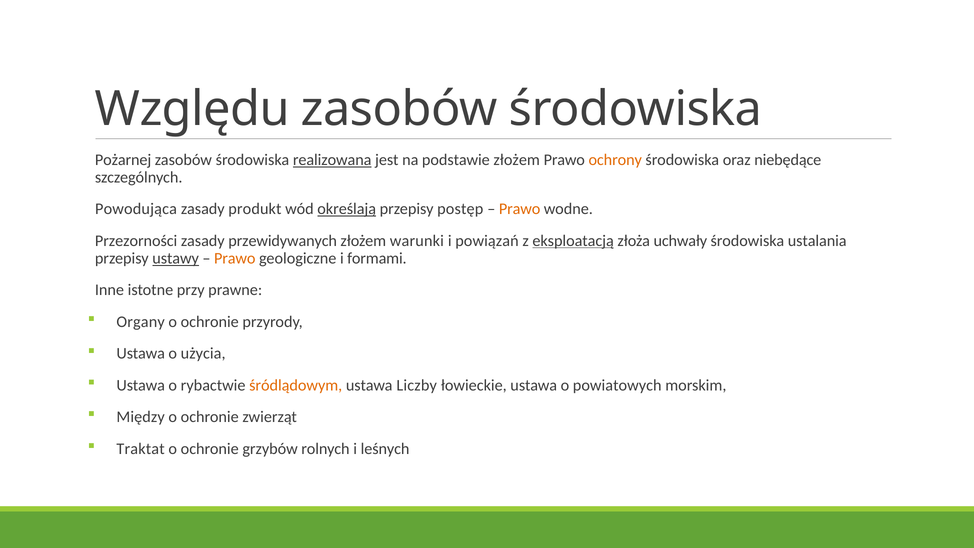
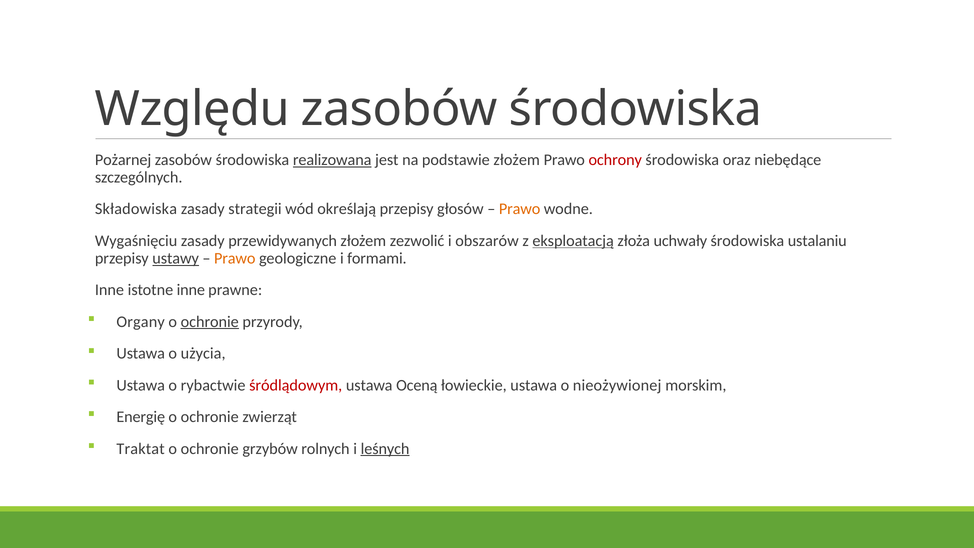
ochrony colour: orange -> red
Powodująca: Powodująca -> Składowiska
produkt: produkt -> strategii
określają underline: present -> none
postęp: postęp -> głosów
Przezorności: Przezorności -> Wygaśnięciu
warunki: warunki -> zezwolić
powiązań: powiązań -> obszarów
ustalania: ustalania -> ustalaniu
istotne przy: przy -> inne
ochronie at (210, 322) underline: none -> present
śródlądowym colour: orange -> red
Liczby: Liczby -> Oceną
powiatowych: powiatowych -> nieożywionej
Między: Między -> Energię
leśnych underline: none -> present
